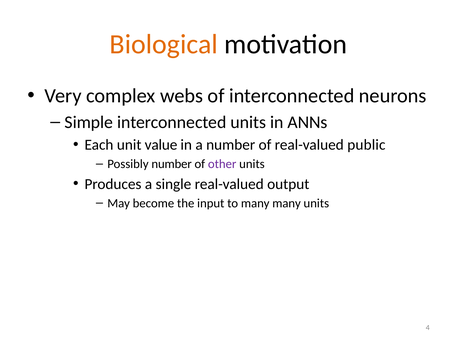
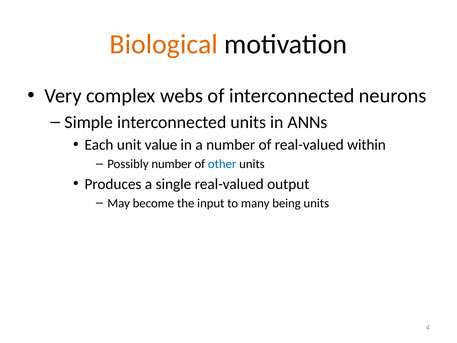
public: public -> within
other colour: purple -> blue
many many: many -> being
